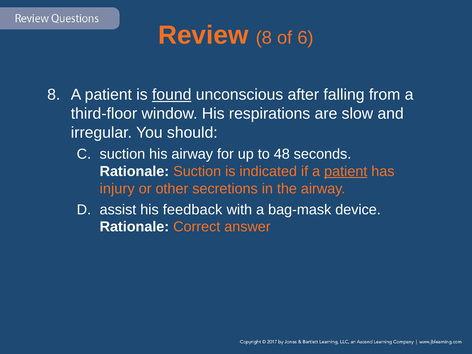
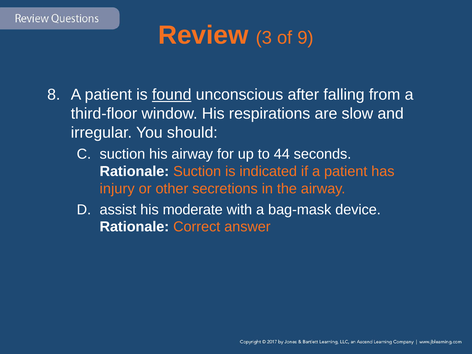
Review 8: 8 -> 3
6: 6 -> 9
48: 48 -> 44
patient at (346, 171) underline: present -> none
feedback: feedback -> moderate
